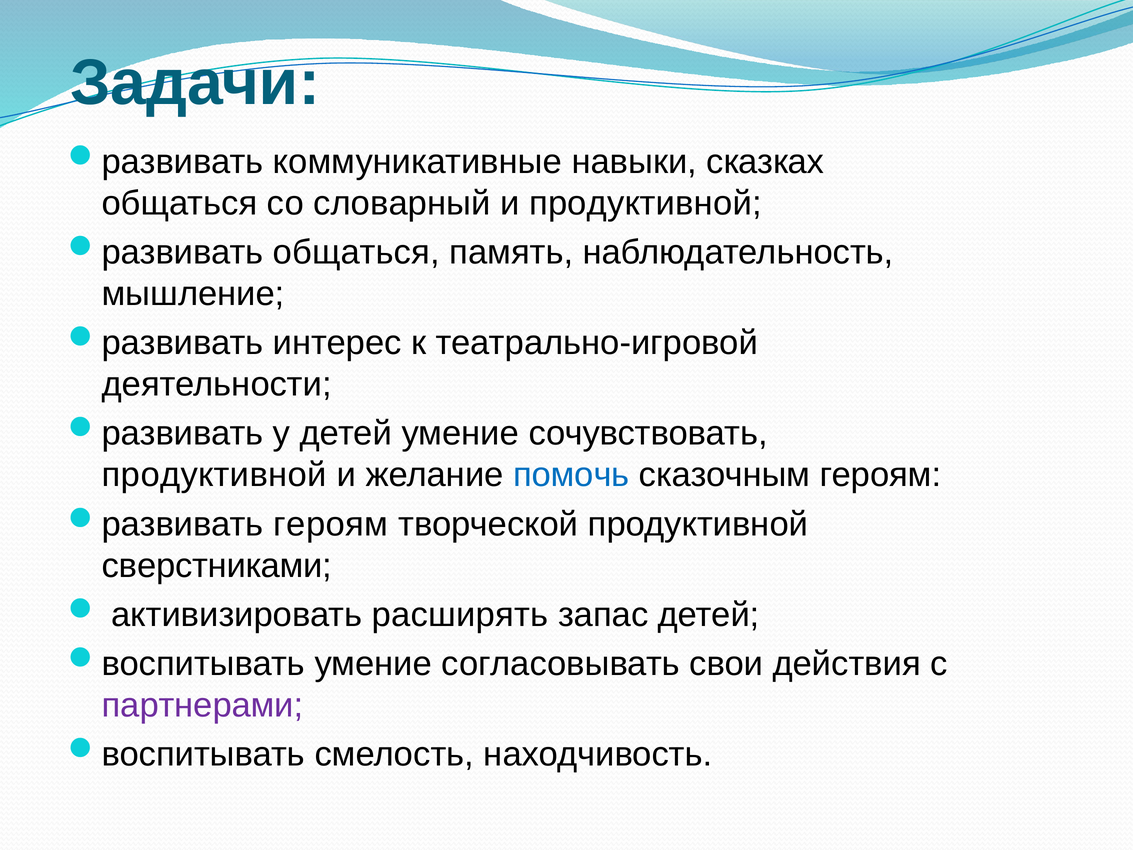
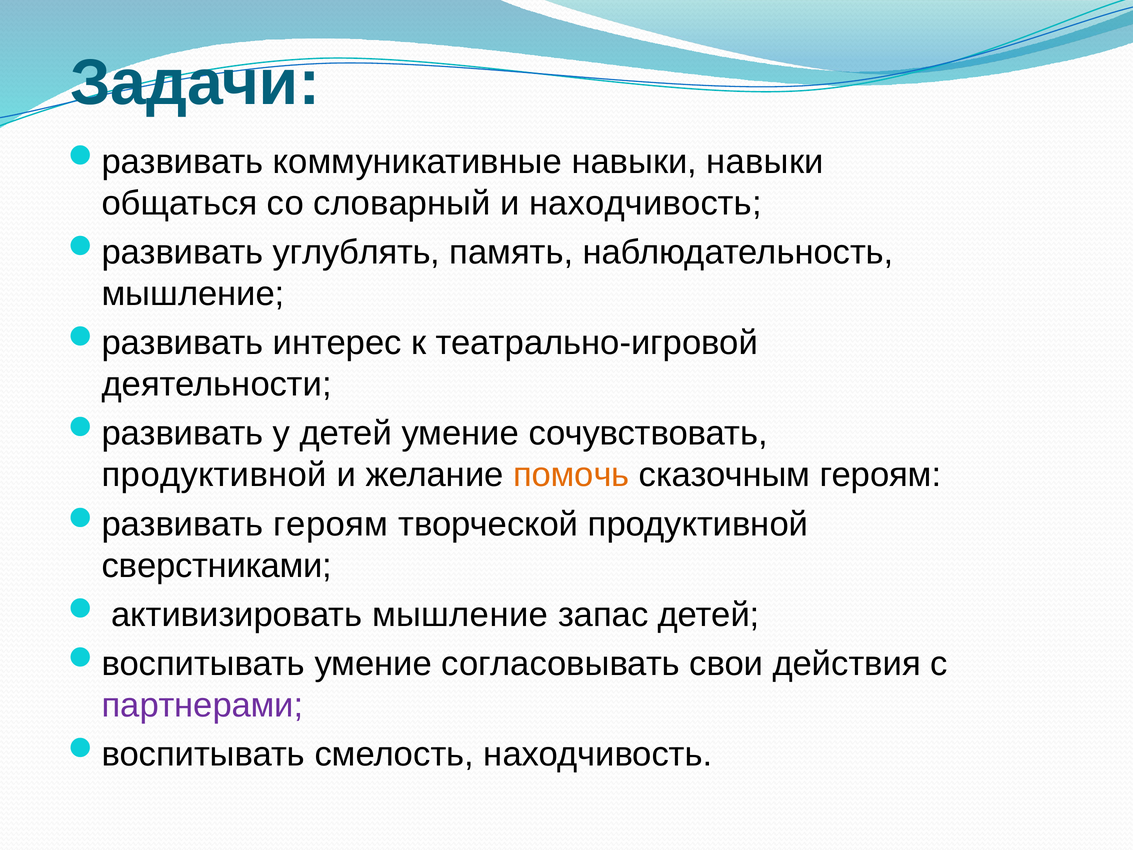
навыки сказках: сказках -> навыки
и продуктивной: продуктивной -> находчивость
общаться at (356, 252): общаться -> углублять
помочь colour: blue -> orange
активизировать расширять: расширять -> мышление
